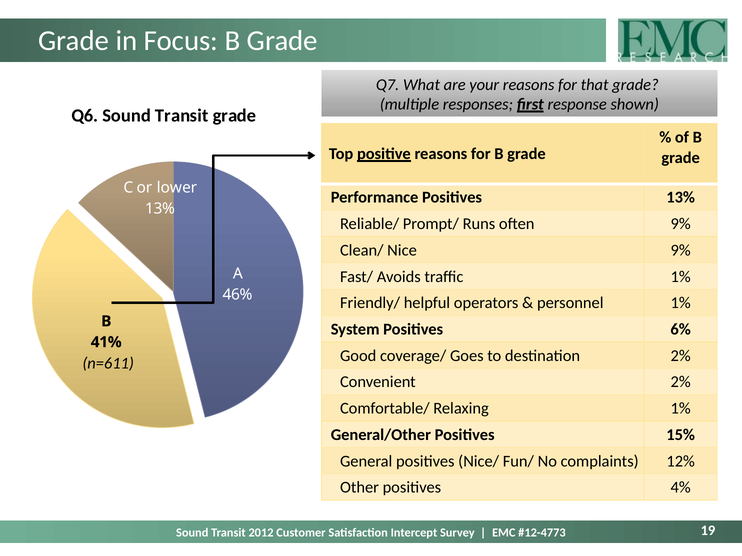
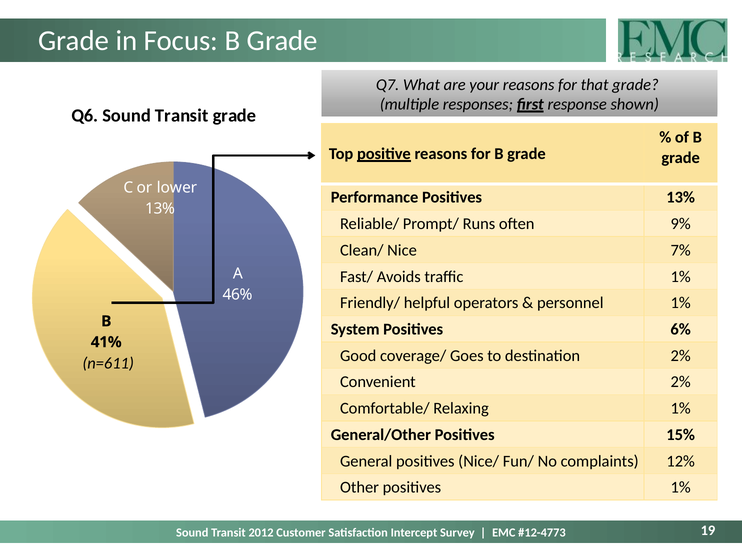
Nice 9%: 9% -> 7%
positives 4%: 4% -> 1%
